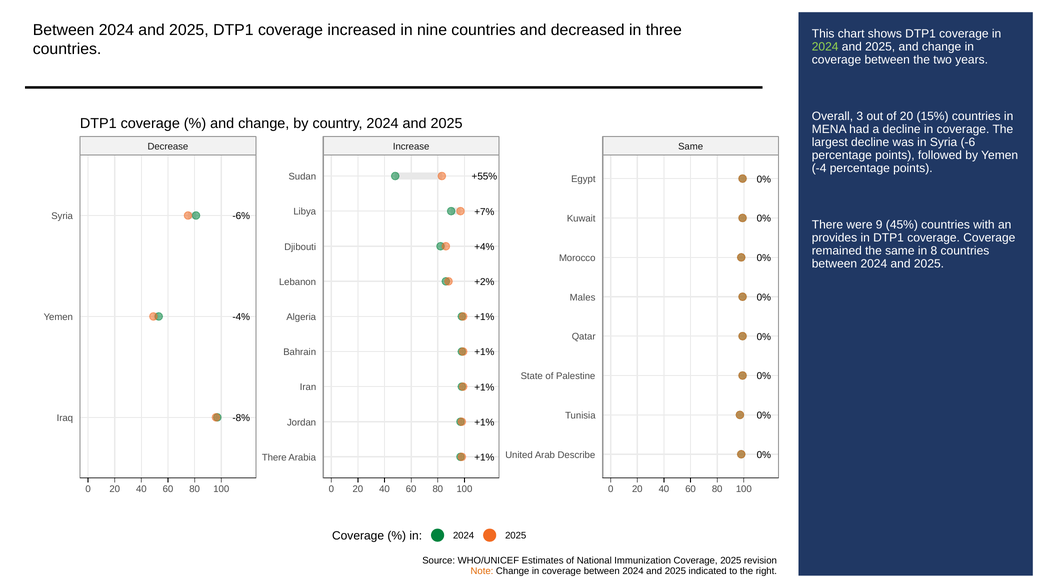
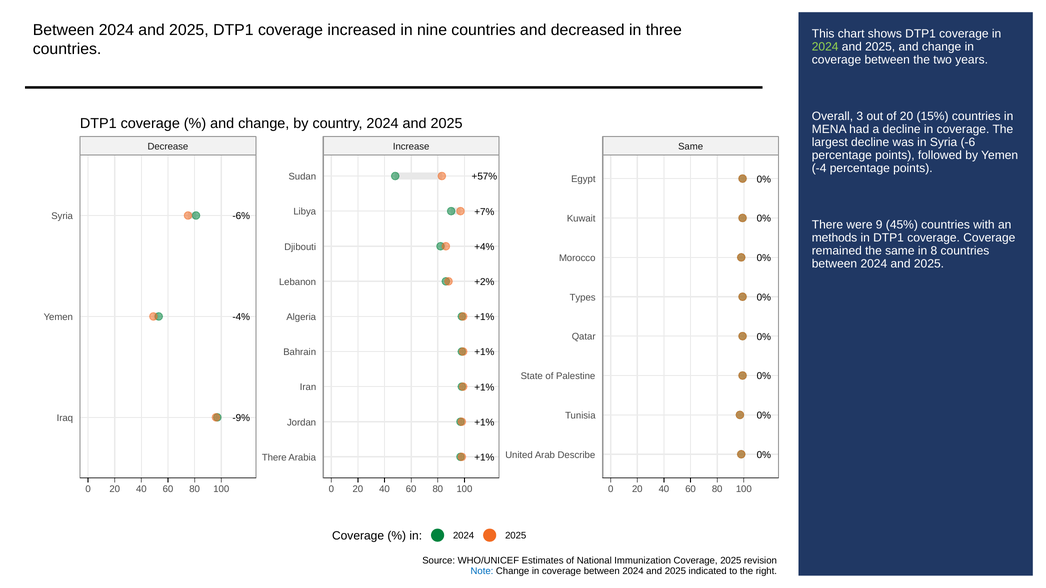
+55%: +55% -> +57%
provides: provides -> methods
Males: Males -> Types
-8%: -8% -> -9%
Note colour: orange -> blue
